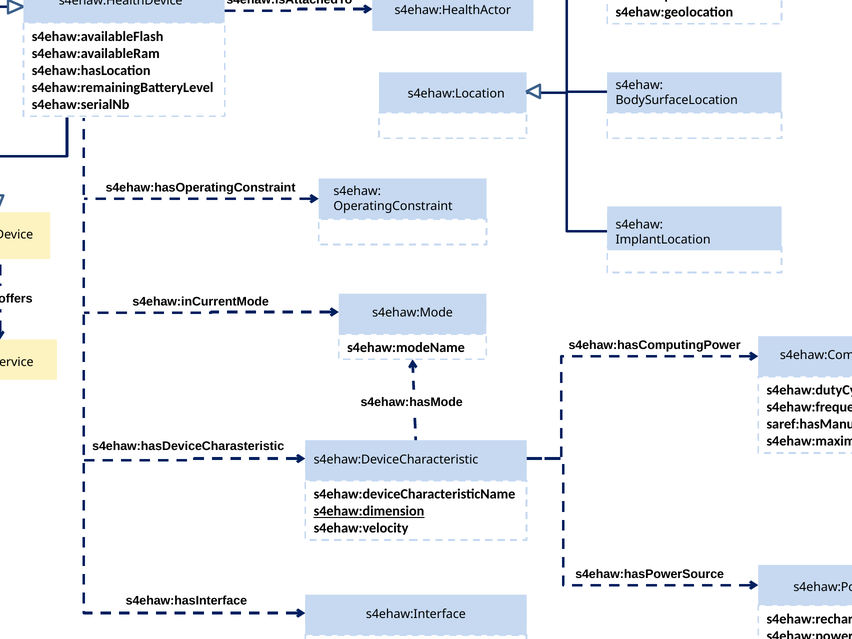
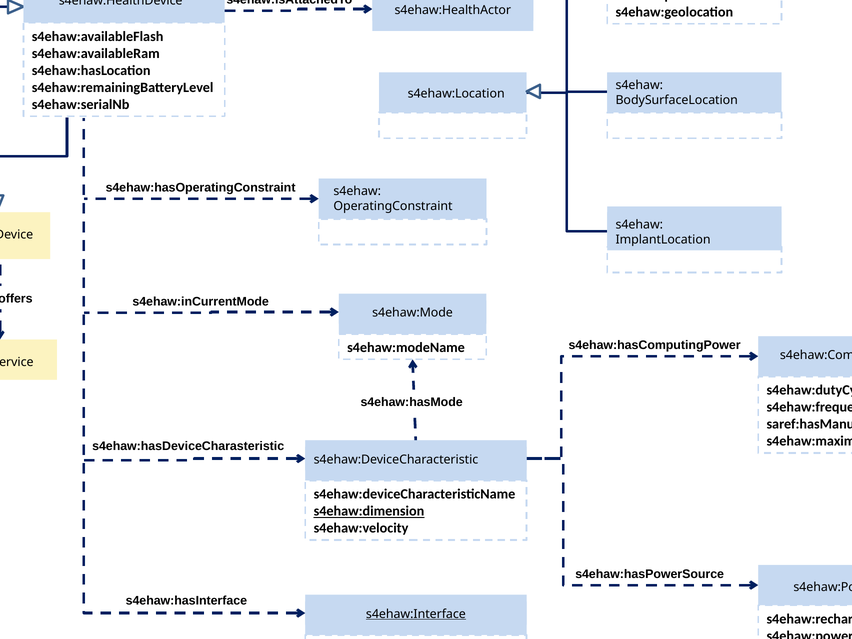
s4ehaw:Interface underline: none -> present
